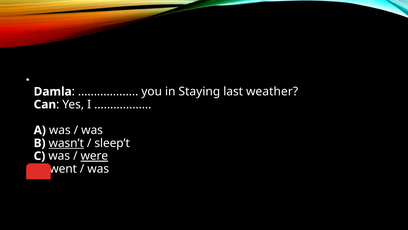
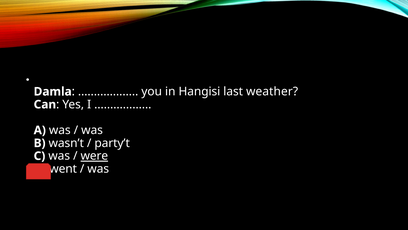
Staying: Staying -> Hangisi
wasn’t underline: present -> none
sleep’t: sleep’t -> party’t
